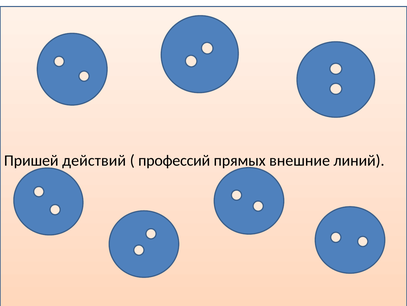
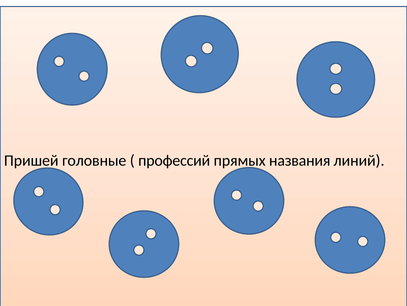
действий: действий -> головные
внешние: внешние -> названия
